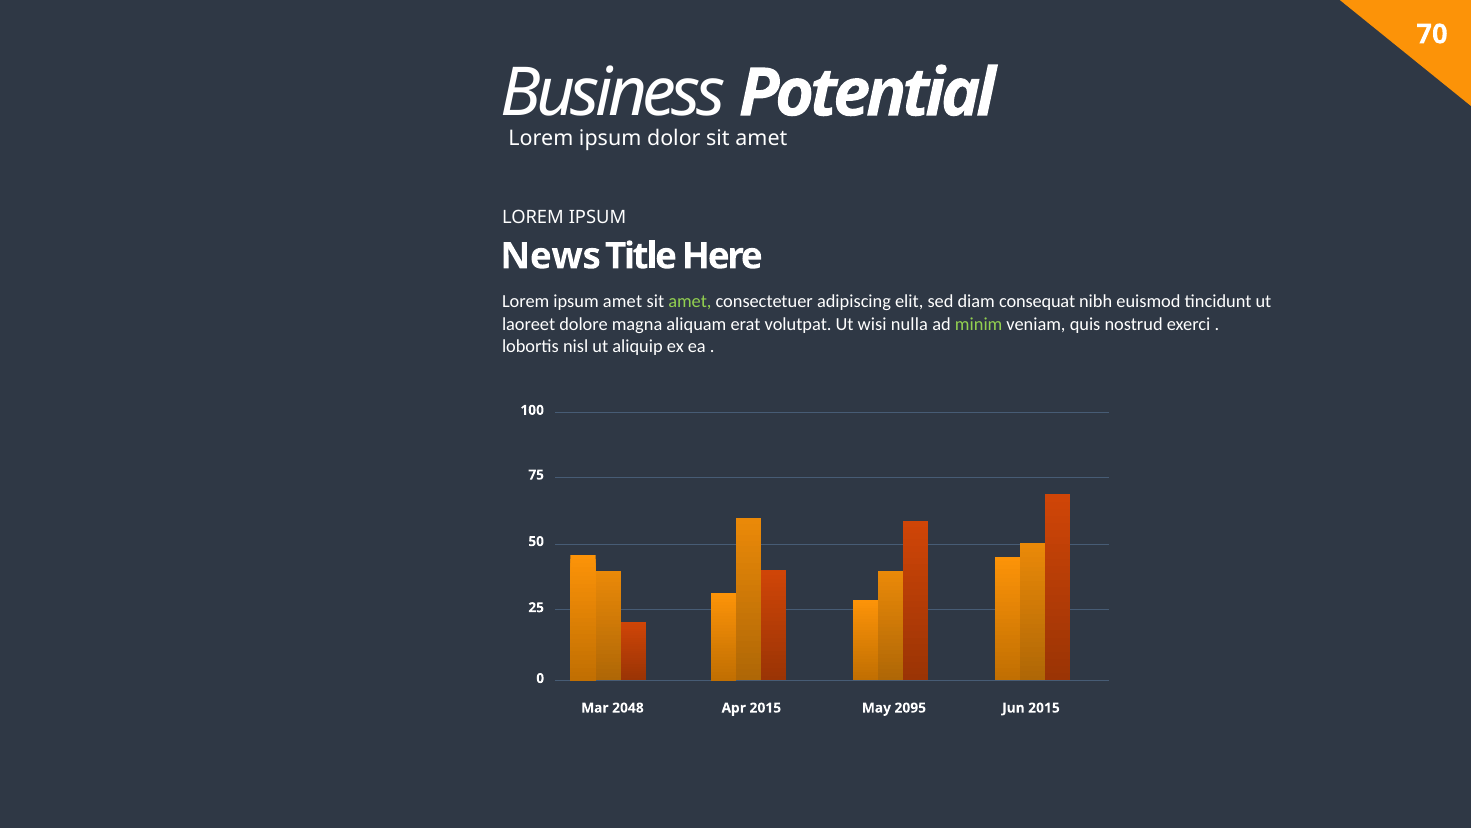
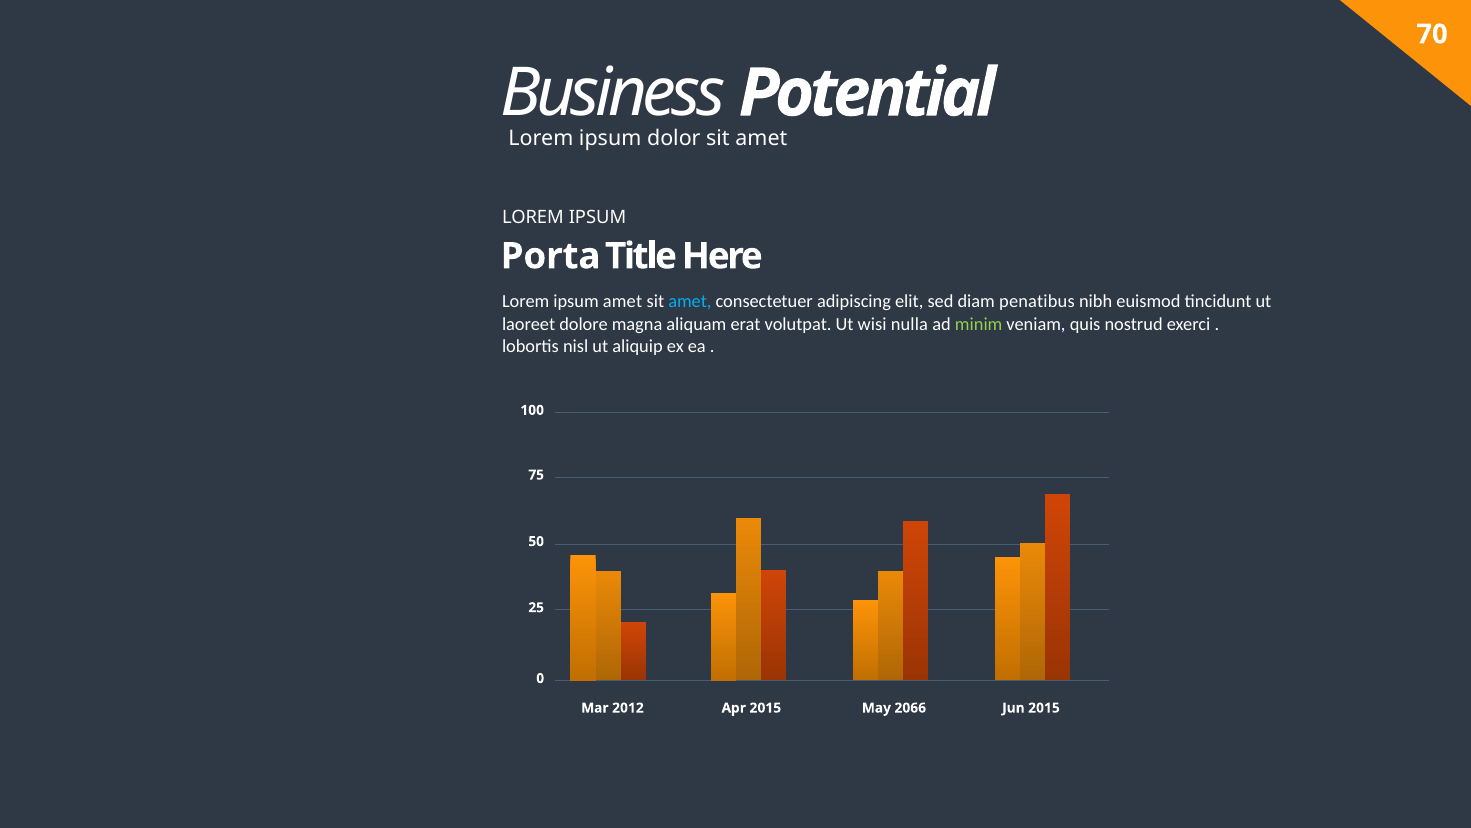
News: News -> Porta
amet at (690, 302) colour: light green -> light blue
consequat: consequat -> penatibus
2048: 2048 -> 2012
2095: 2095 -> 2066
